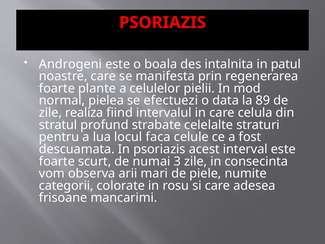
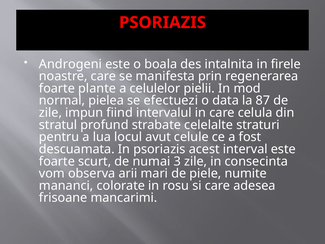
patul: patul -> firele
89: 89 -> 87
realiza: realiza -> impun
faca: faca -> avut
categorii: categorii -> mananci
